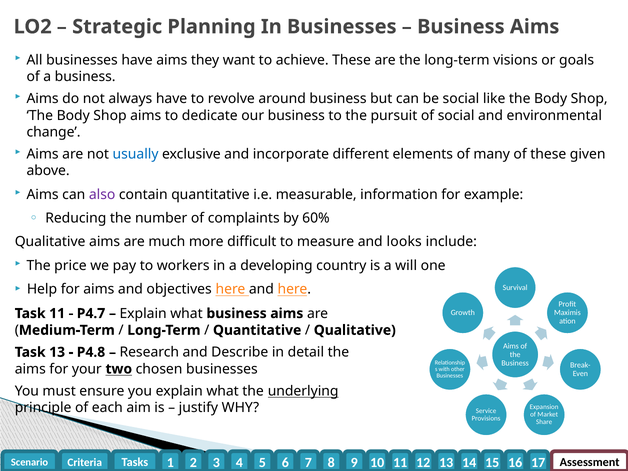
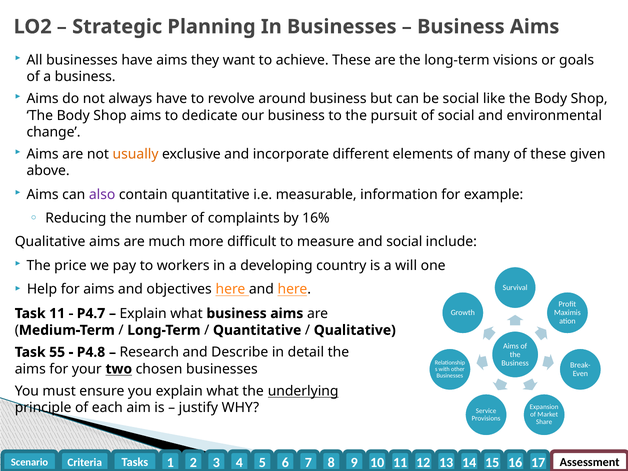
usually colour: blue -> orange
60%: 60% -> 16%
and looks: looks -> social
Task 13: 13 -> 55
